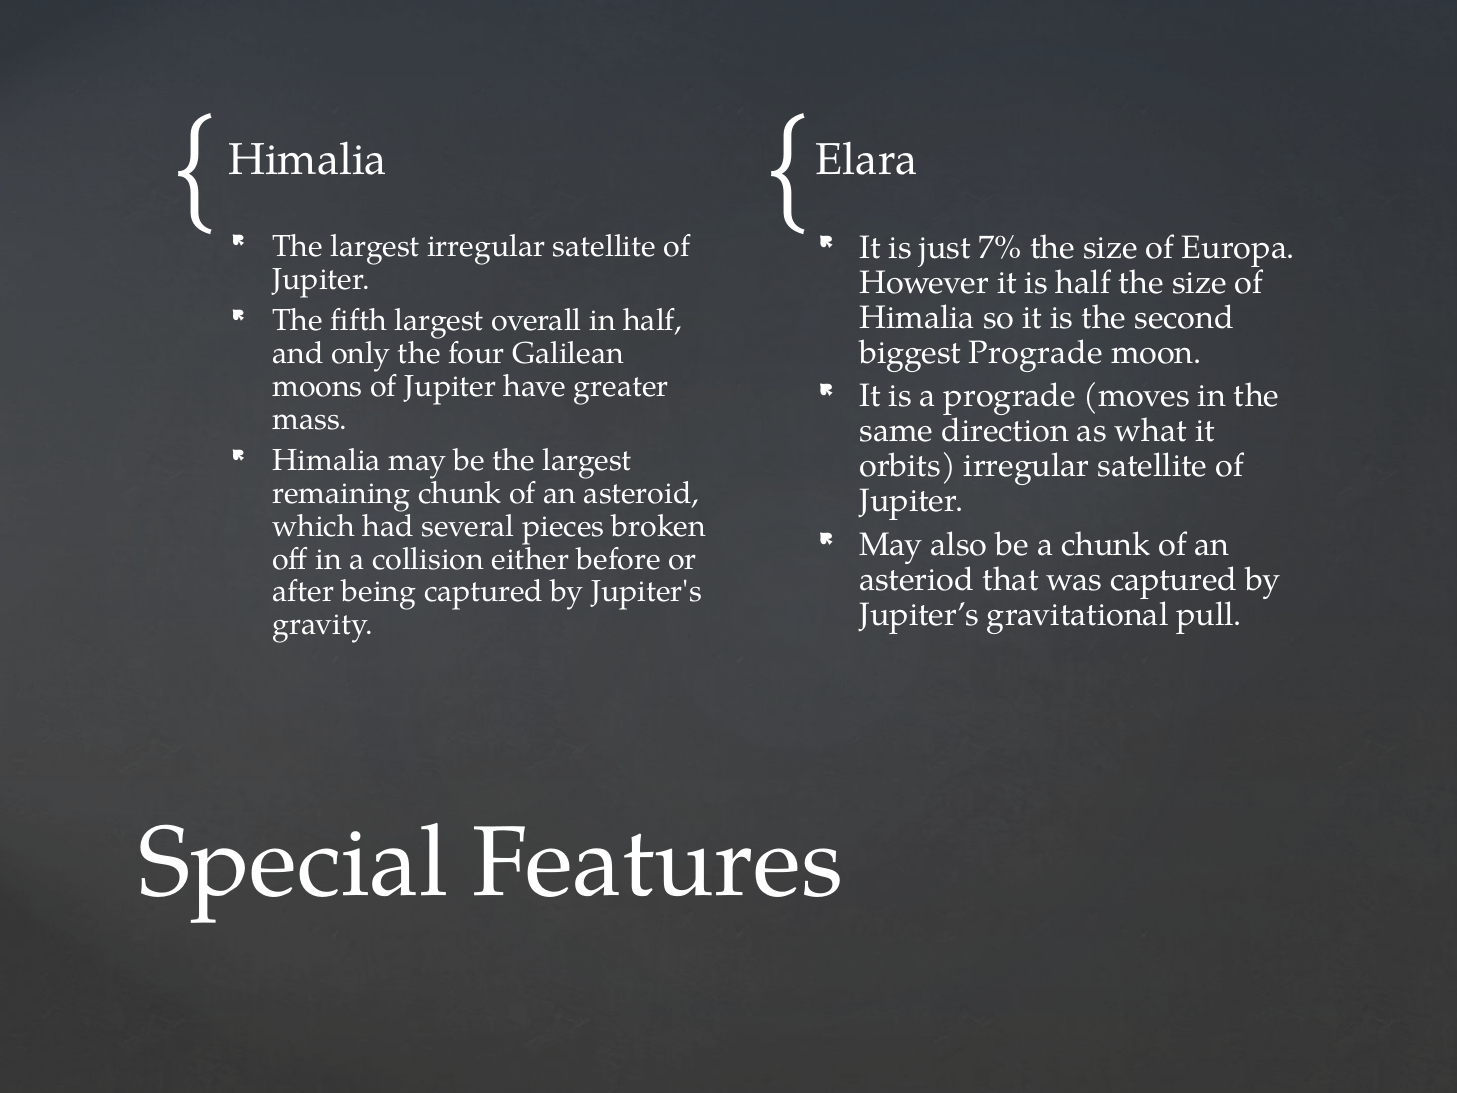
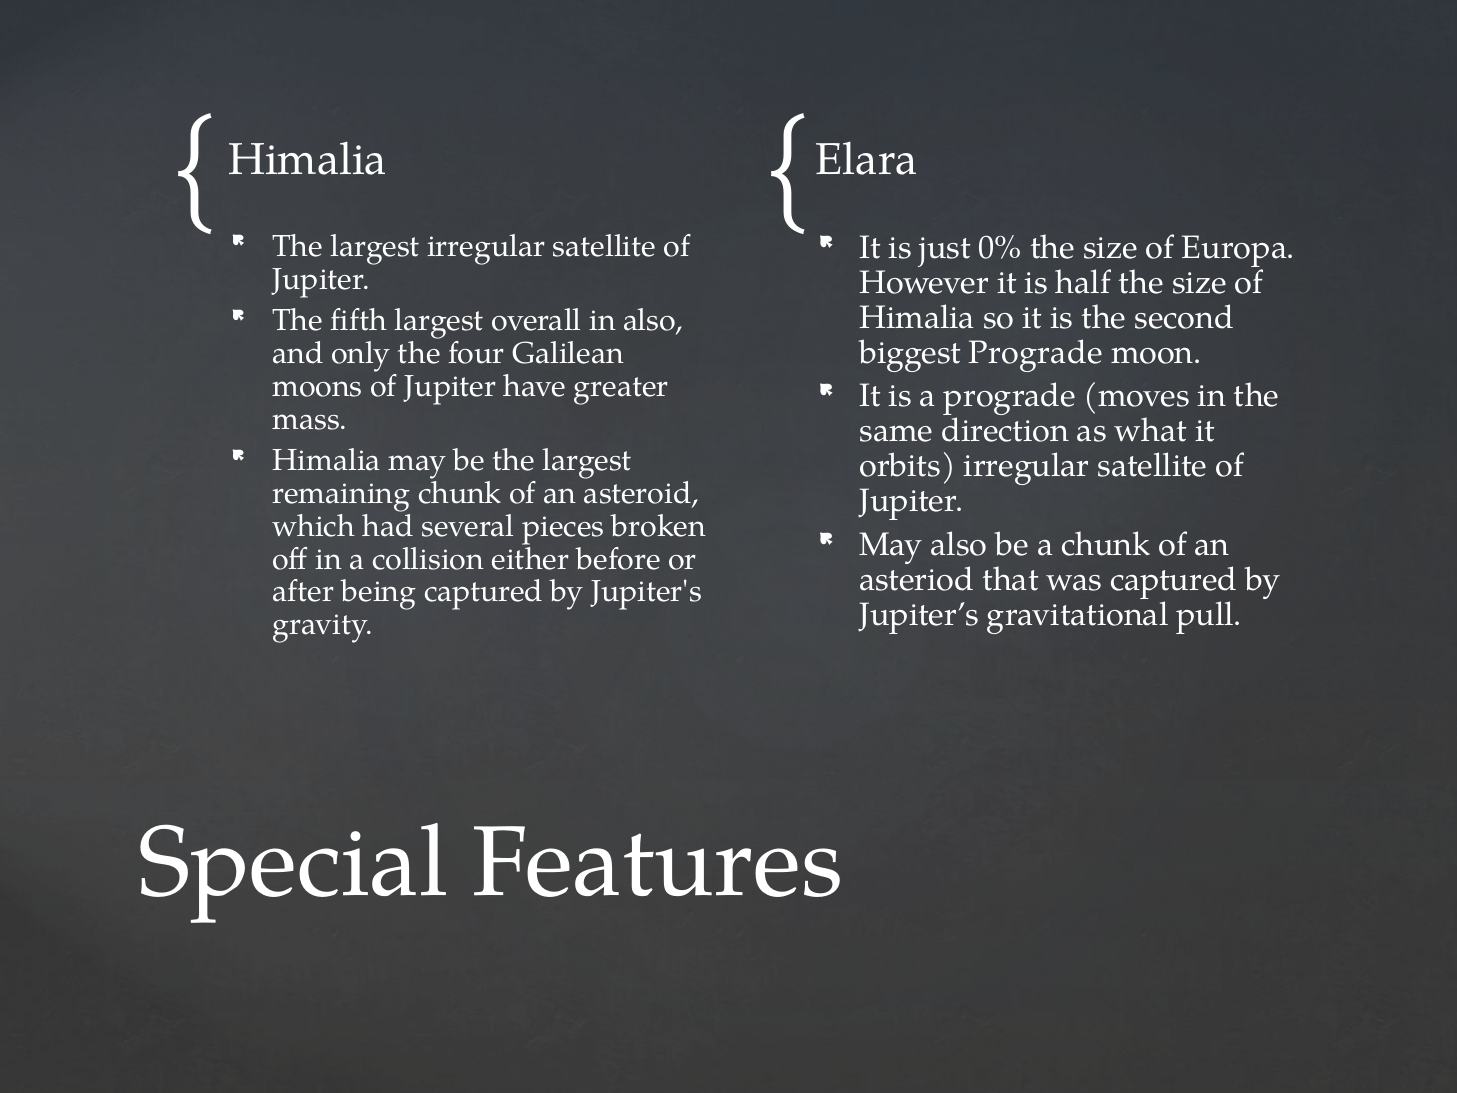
7%: 7% -> 0%
in half: half -> also
